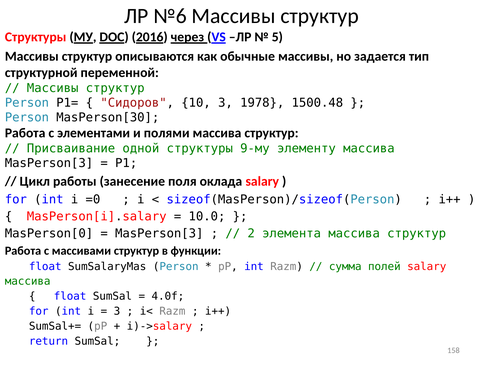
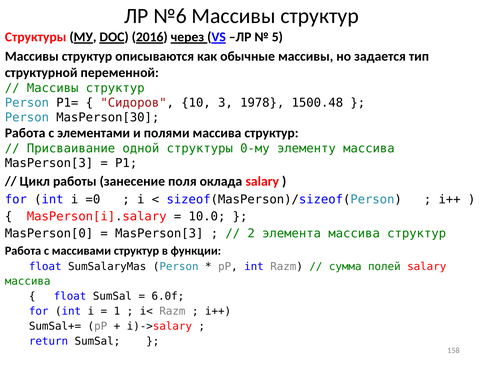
9-му: 9-му -> 0-му
4.0f: 4.0f -> 6.0f
3 at (117, 311): 3 -> 1
